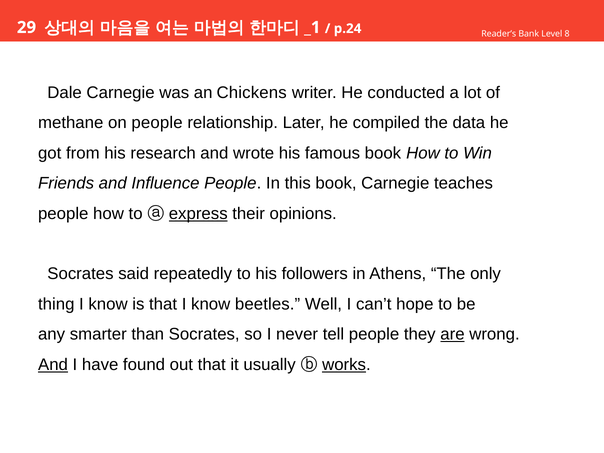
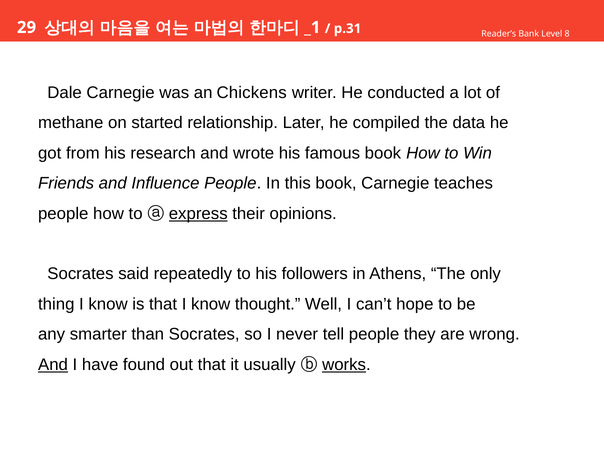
p.24: p.24 -> p.31
on people: people -> started
beetles: beetles -> thought
are underline: present -> none
